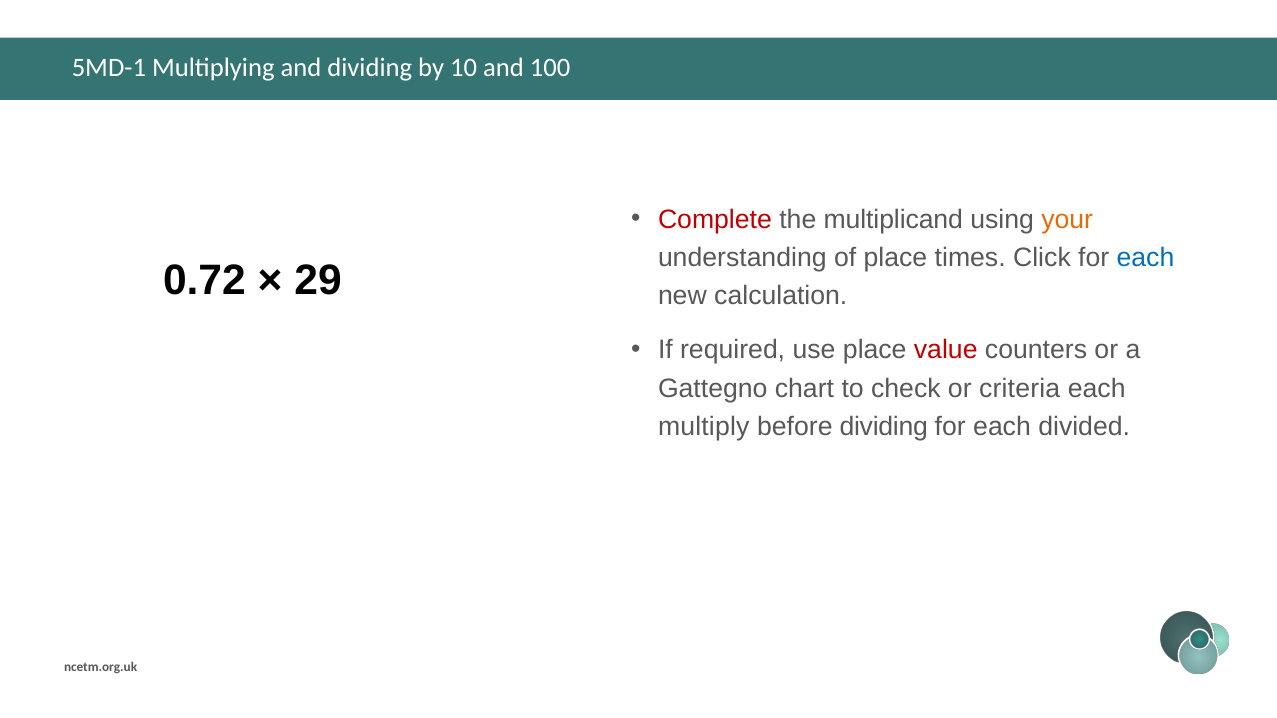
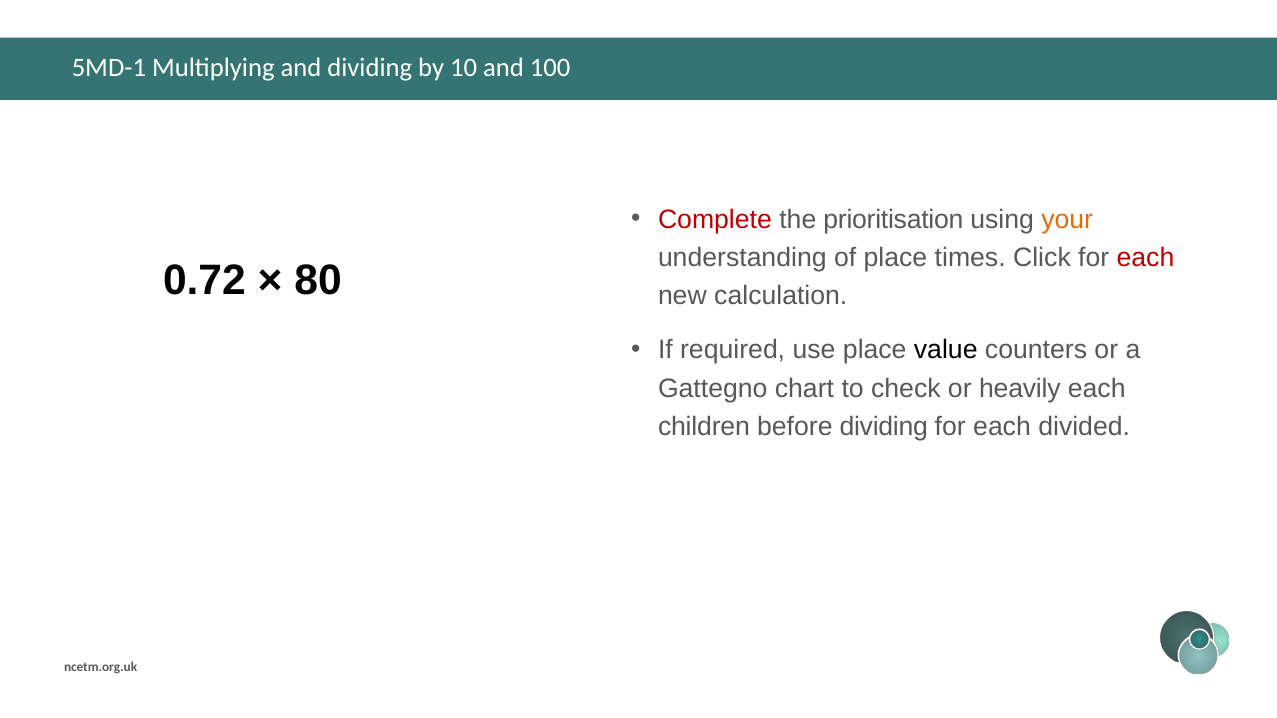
multiplicand: multiplicand -> prioritisation
each at (1145, 258) colour: blue -> red
29: 29 -> 80
value colour: red -> black
criteria: criteria -> heavily
multiply: multiply -> children
